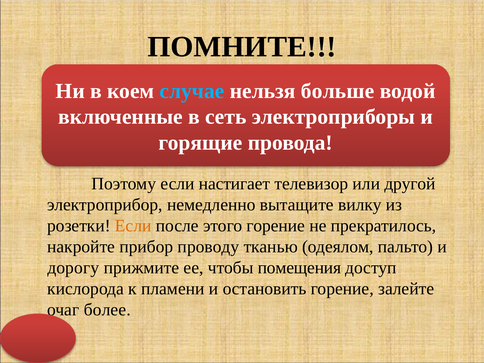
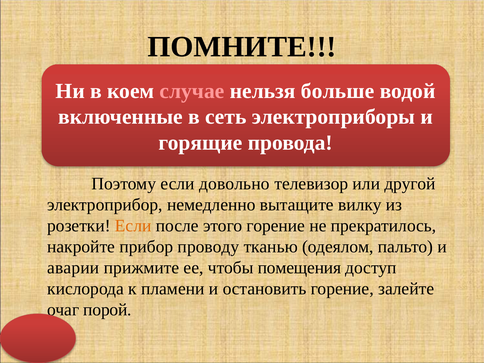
случае colour: light blue -> pink
настигает: настигает -> довольно
дорогу: дорогу -> аварии
более: более -> порой
